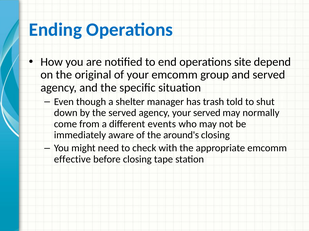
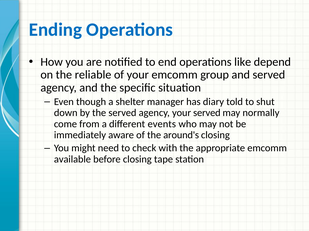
site: site -> like
original: original -> reliable
trash: trash -> diary
effective: effective -> available
